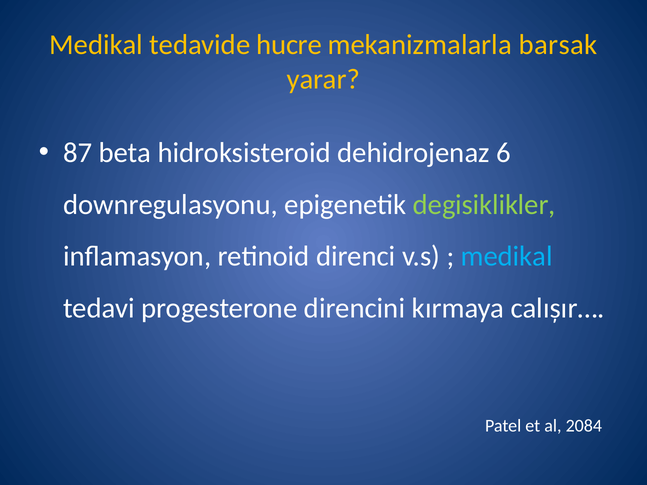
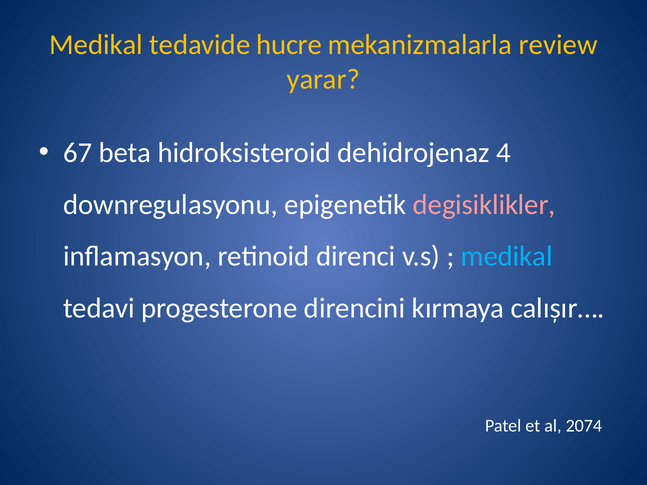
barsak: barsak -> review
87: 87 -> 67
6: 6 -> 4
degisiklikler colour: light green -> pink
2084: 2084 -> 2074
